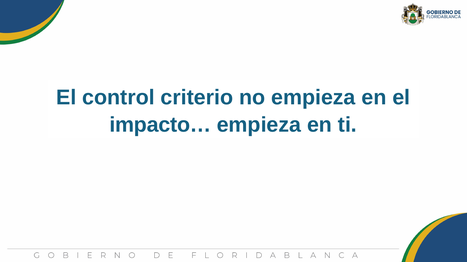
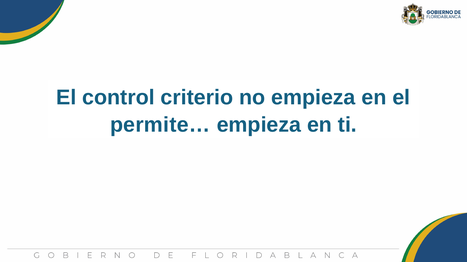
impacto…: impacto… -> permite…
